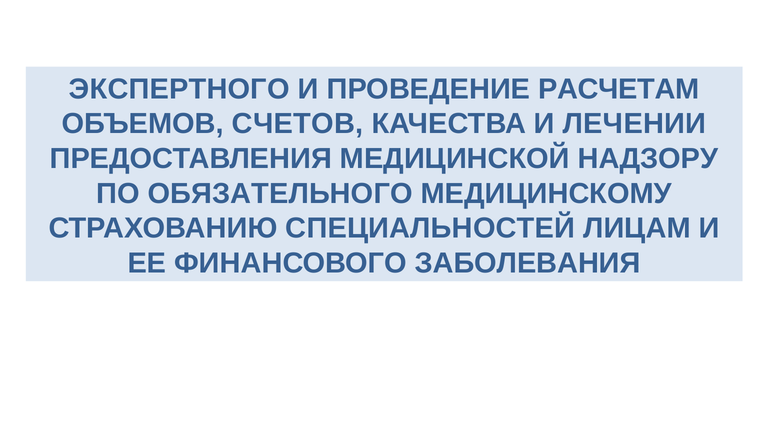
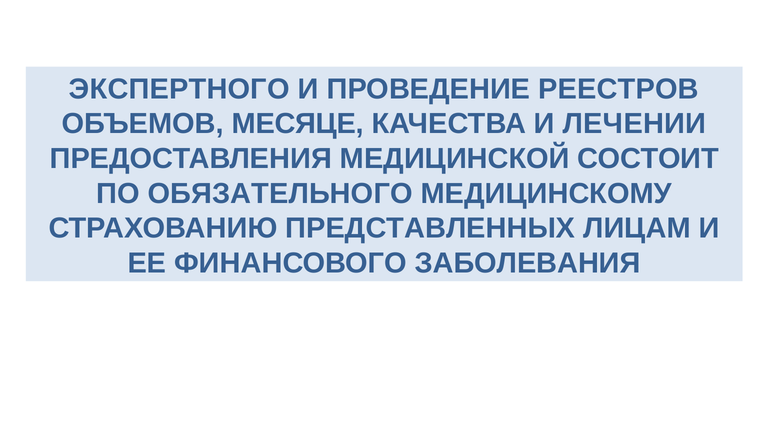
РАСЧЕТАМ: РАСЧЕТАМ -> РЕЕСТРОВ
СЧЕТОВ: СЧЕТОВ -> МЕСЯЦЕ
НАДЗОРУ: НАДЗОРУ -> СОСТОИТ
СПЕЦИАЛЬНОСТЕЙ: СПЕЦИАЛЬНОСТЕЙ -> ПРЕДСТАВЛЕННЫХ
